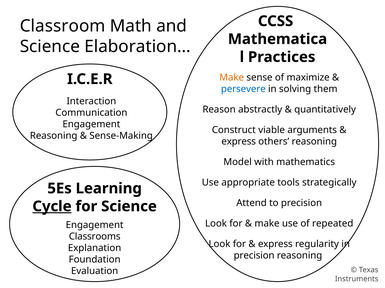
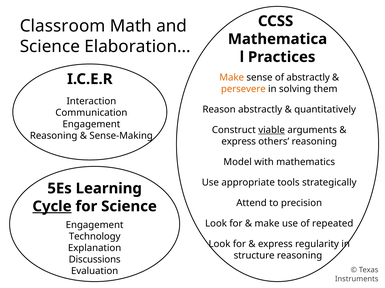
of maximize: maximize -> abstractly
persevere colour: blue -> orange
viable underline: none -> present
Classrooms: Classrooms -> Technology
precision at (254, 256): precision -> structure
Foundation: Foundation -> Discussions
